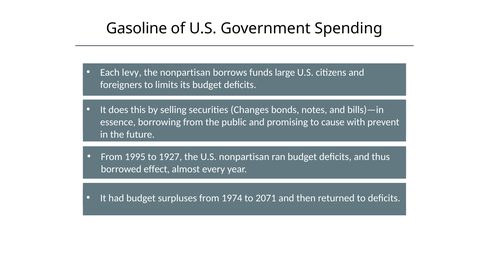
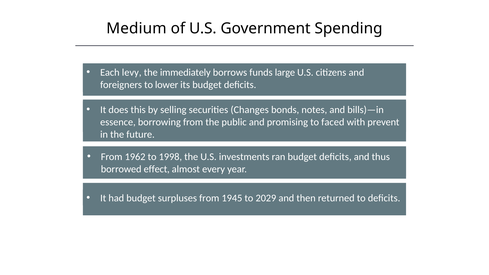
Gasoline: Gasoline -> Medium
the nonpartisan: nonpartisan -> immediately
limits: limits -> lower
cause: cause -> faced
1995: 1995 -> 1962
1927: 1927 -> 1998
U.S nonpartisan: nonpartisan -> investments
1974: 1974 -> 1945
2071: 2071 -> 2029
